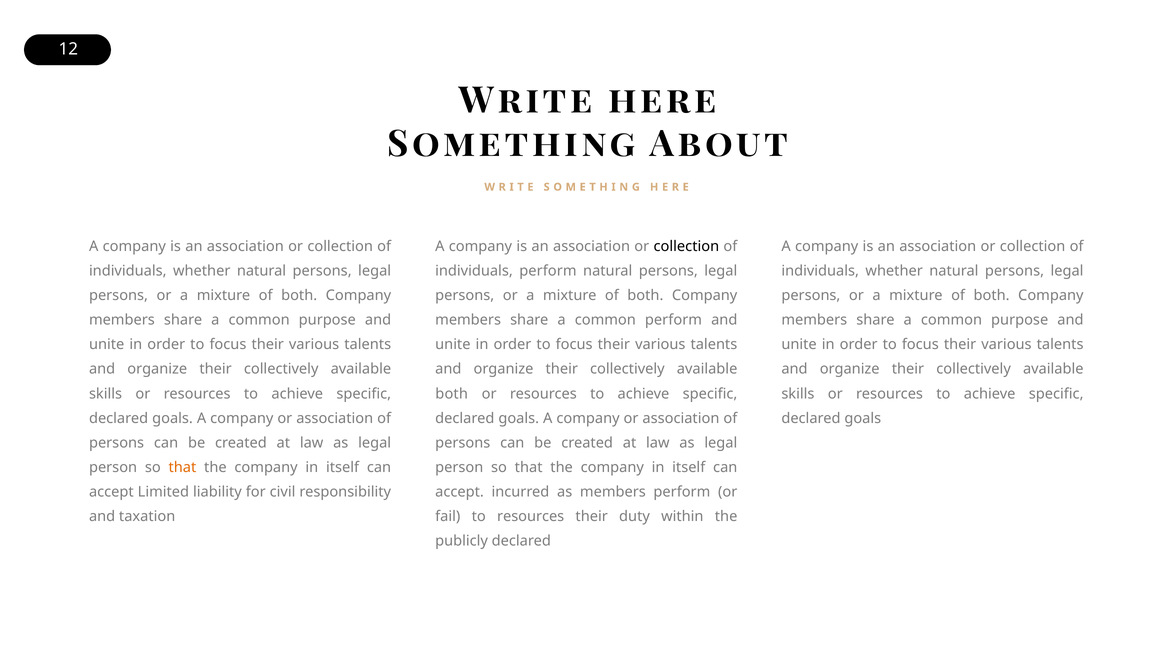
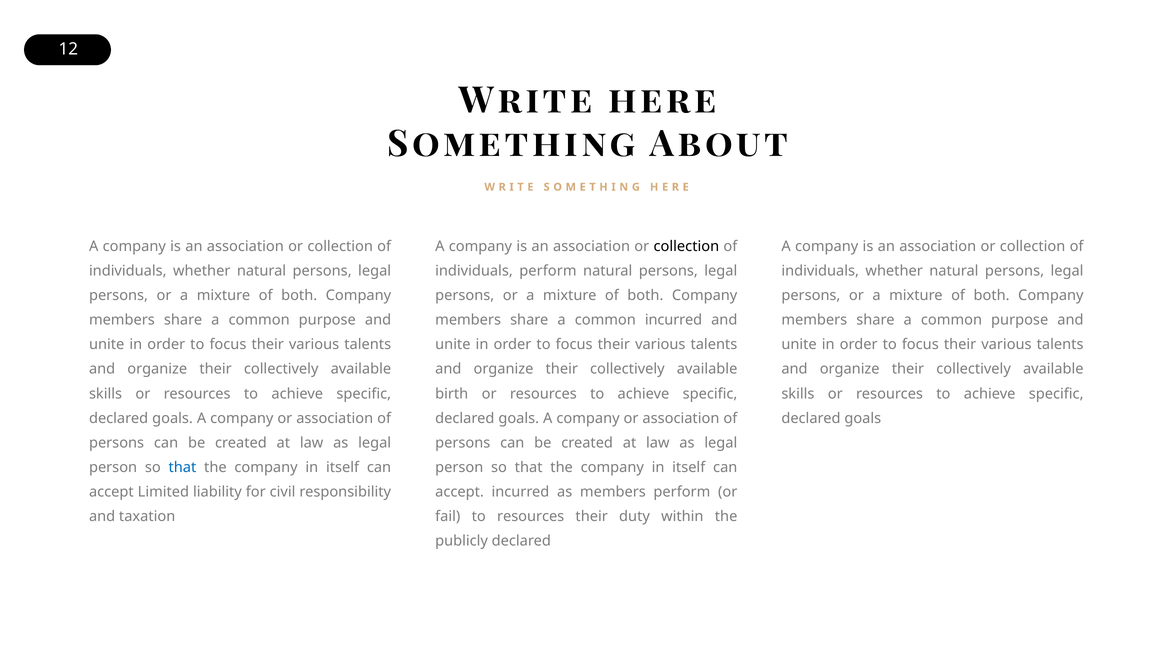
common perform: perform -> incurred
both at (452, 394): both -> birth
that at (182, 467) colour: orange -> blue
